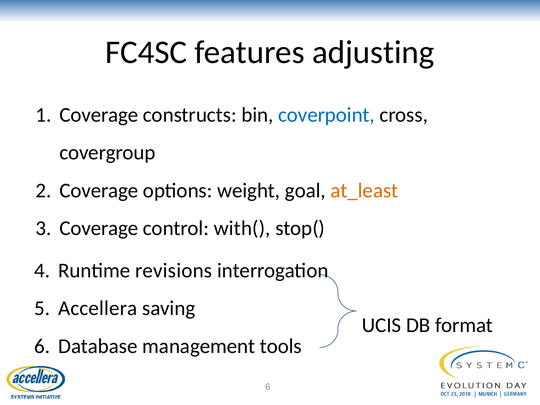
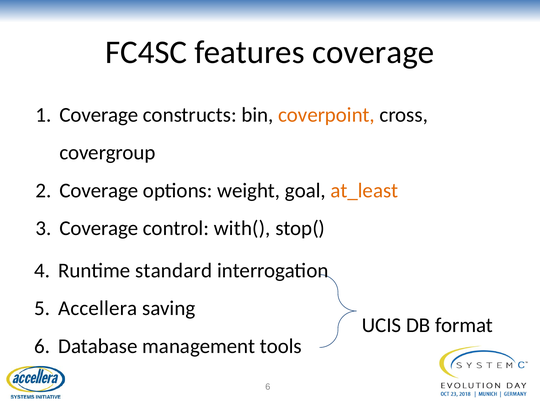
features adjusting: adjusting -> coverage
coverpoint colour: blue -> orange
revisions: revisions -> standard
